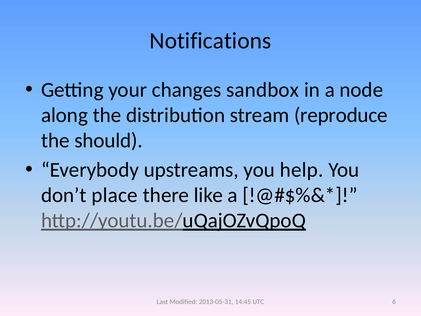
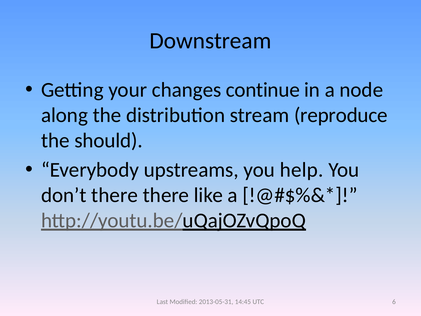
Notifications: Notifications -> Downstream
sandbox: sandbox -> continue
don’t place: place -> there
